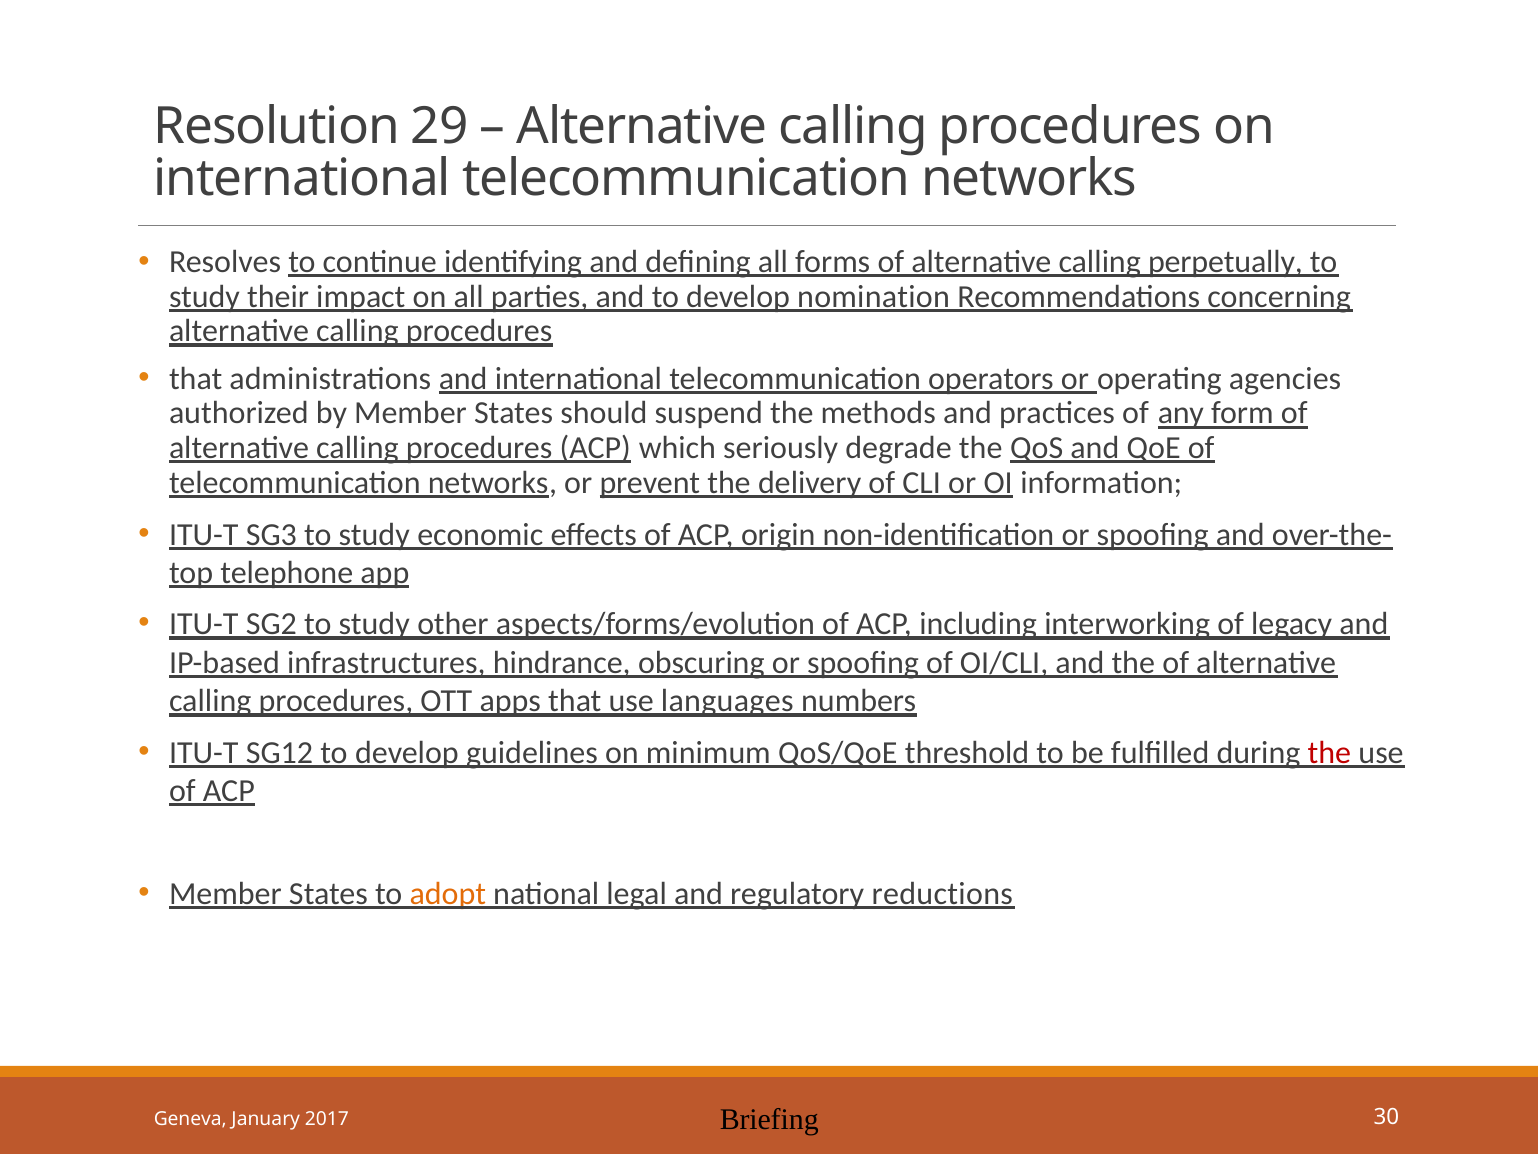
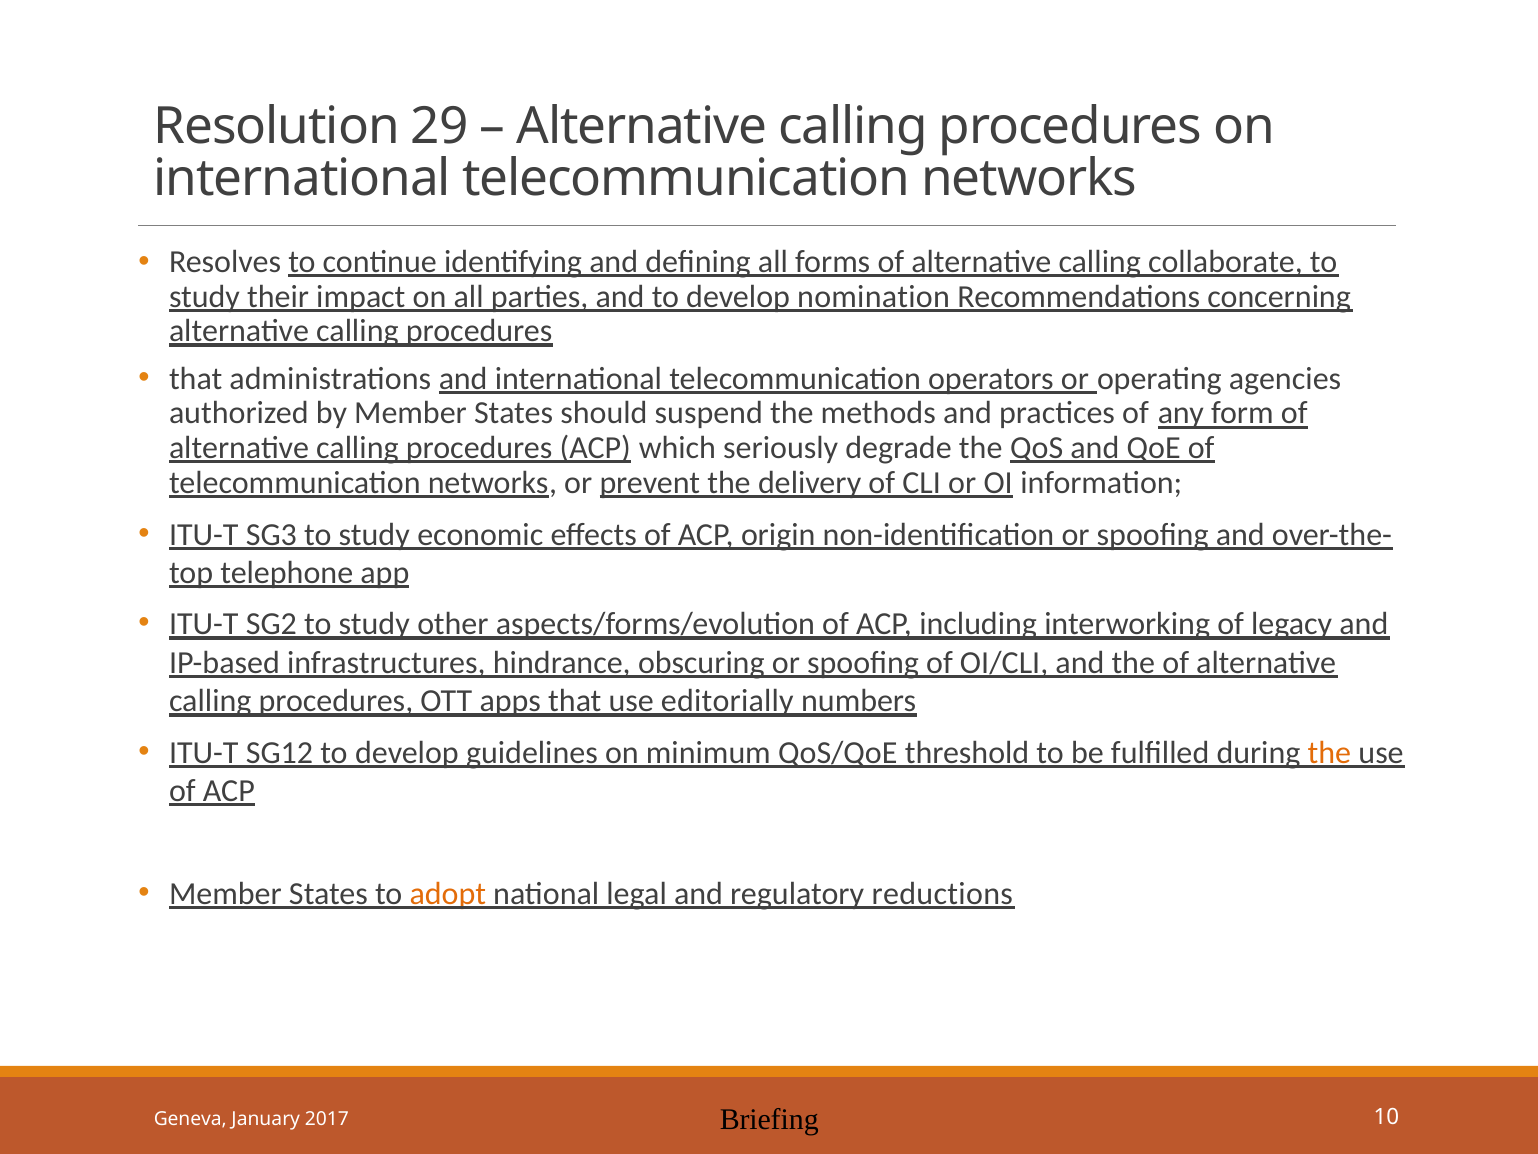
perpetually: perpetually -> collaborate
languages: languages -> editorially
the at (1329, 752) colour: red -> orange
30: 30 -> 10
